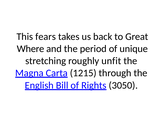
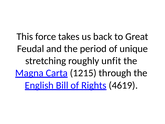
fears: fears -> force
Where: Where -> Feudal
3050: 3050 -> 4619
